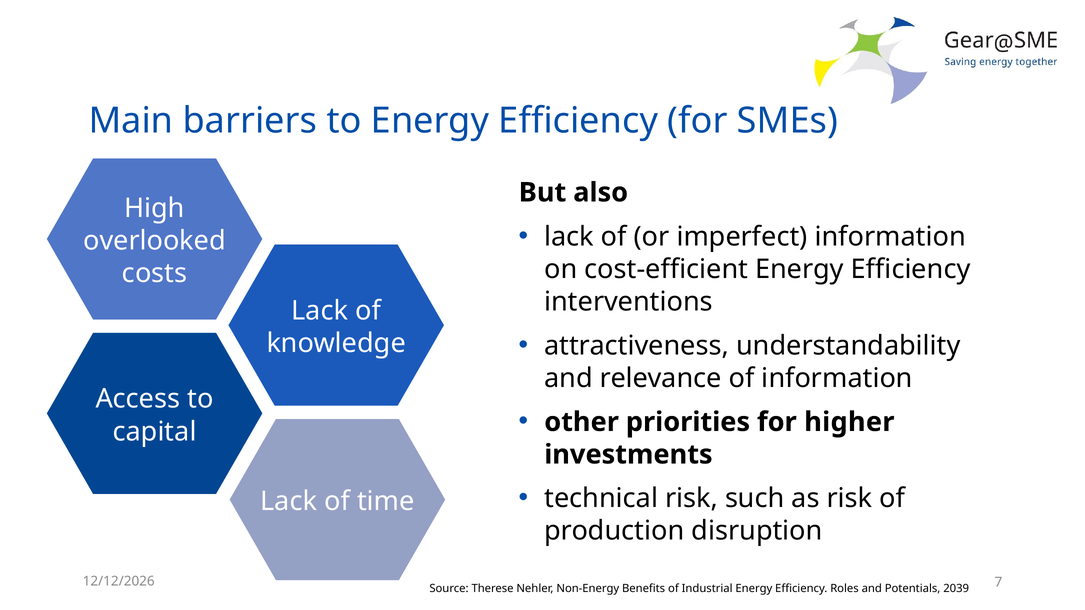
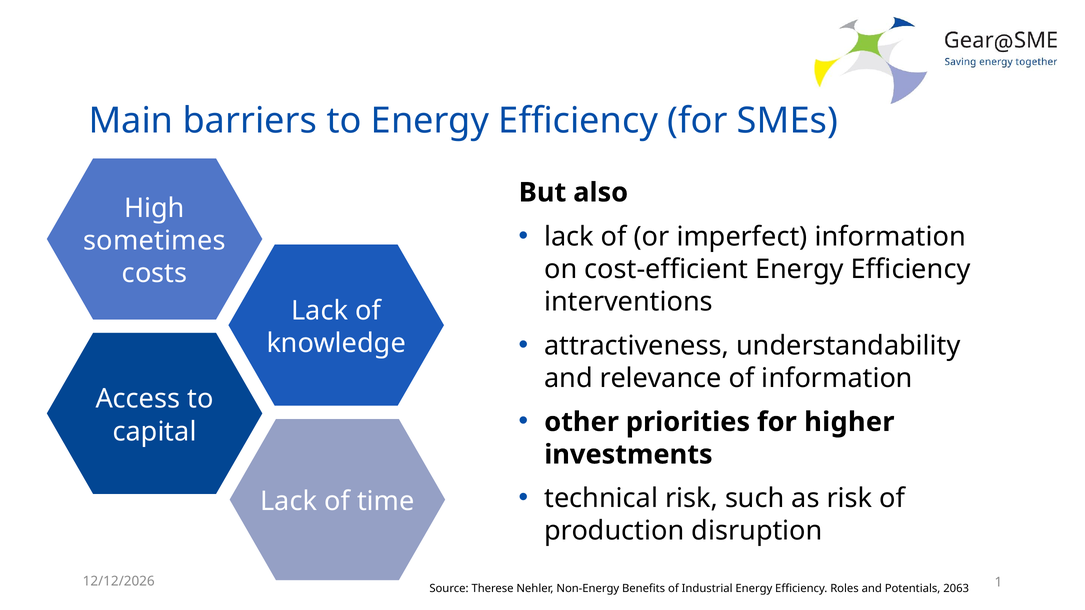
overlooked: overlooked -> sometimes
7: 7 -> 1
2039: 2039 -> 2063
